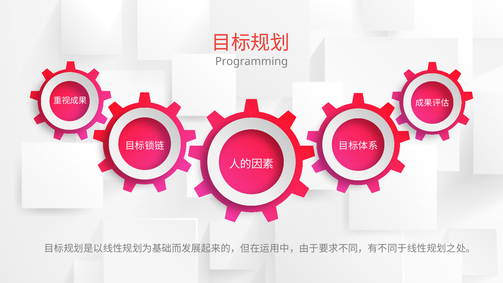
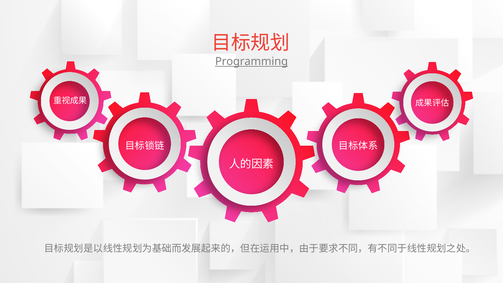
Programming underline: none -> present
